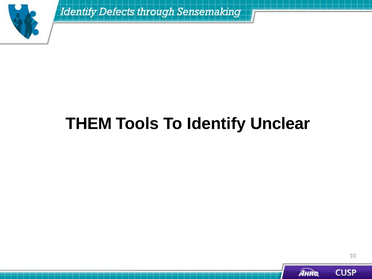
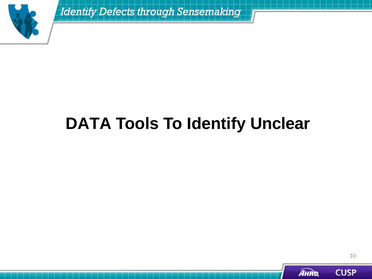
THEM: THEM -> DATA
